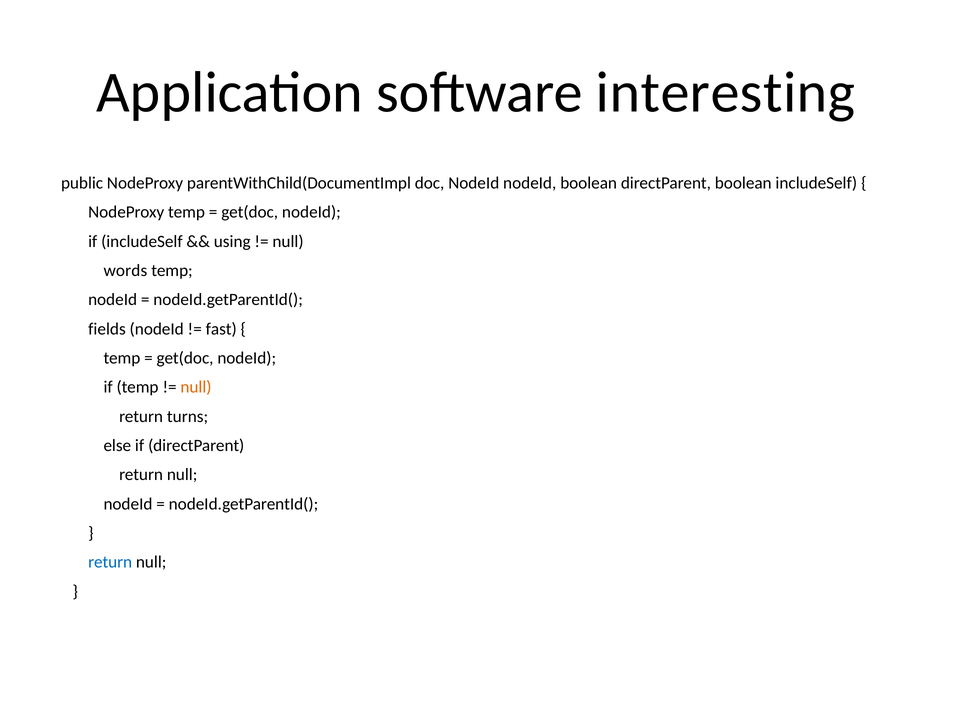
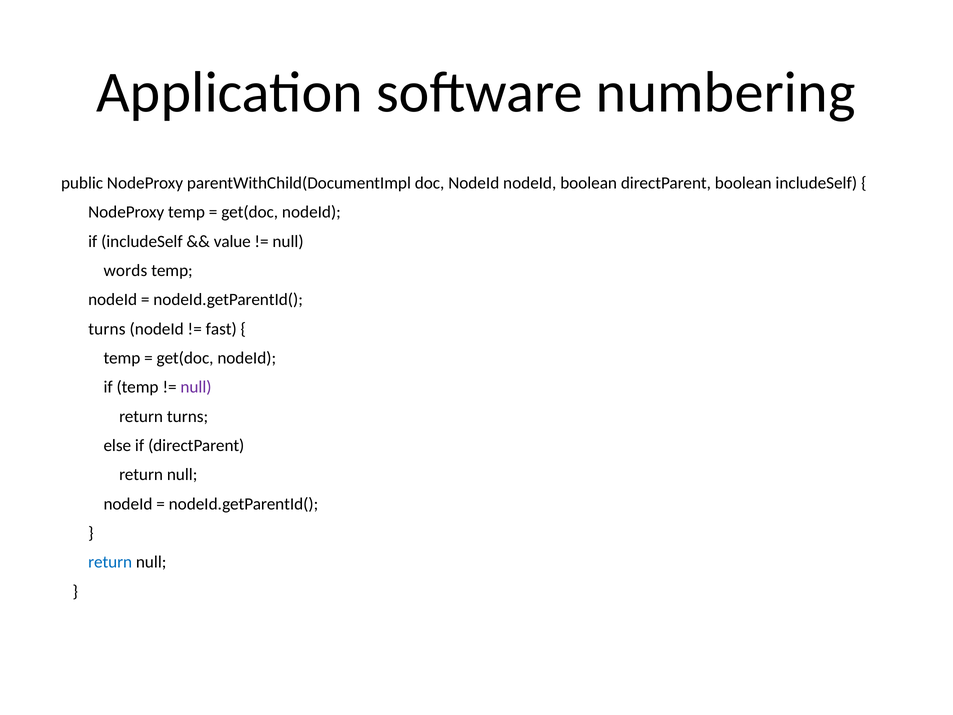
interesting: interesting -> numbering
using: using -> value
fields at (107, 329): fields -> turns
null at (196, 387) colour: orange -> purple
